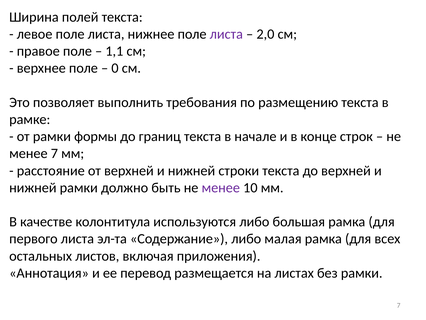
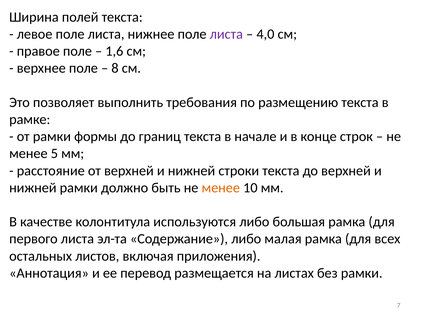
2,0: 2,0 -> 4,0
1,1: 1,1 -> 1,6
0: 0 -> 8
менее 7: 7 -> 5
менее at (221, 187) colour: purple -> orange
